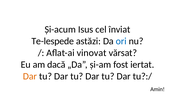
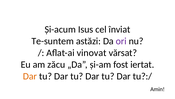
Te-lespede: Te-lespede -> Te-suntem
ori colour: blue -> purple
dacă: dacă -> zăcu
